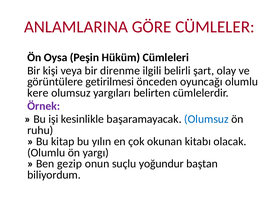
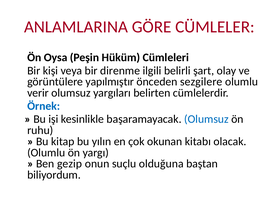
getirilmesi: getirilmesi -> yapılmıştır
oyuncağı: oyuncağı -> sezgilere
kere: kere -> verir
Örnek colour: purple -> blue
yoğundur: yoğundur -> olduğuna
